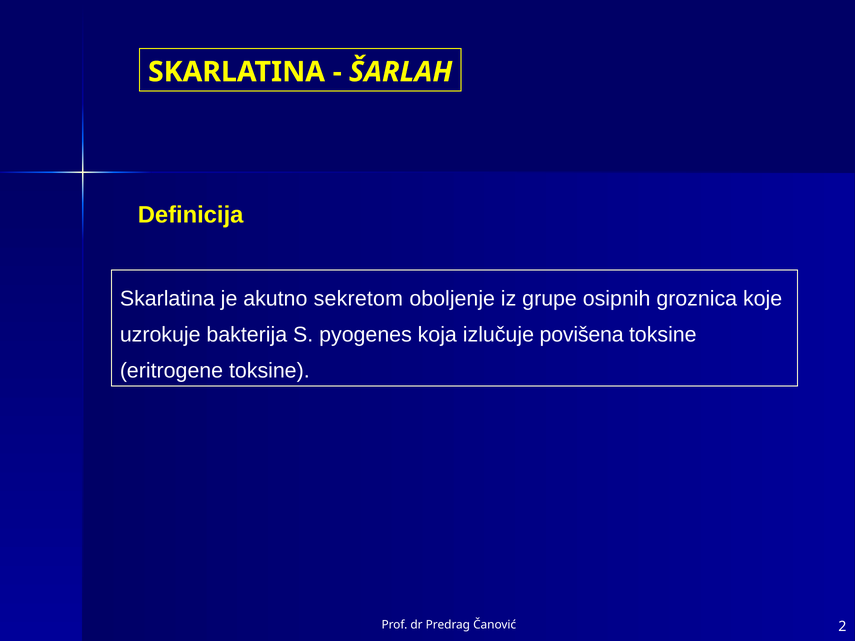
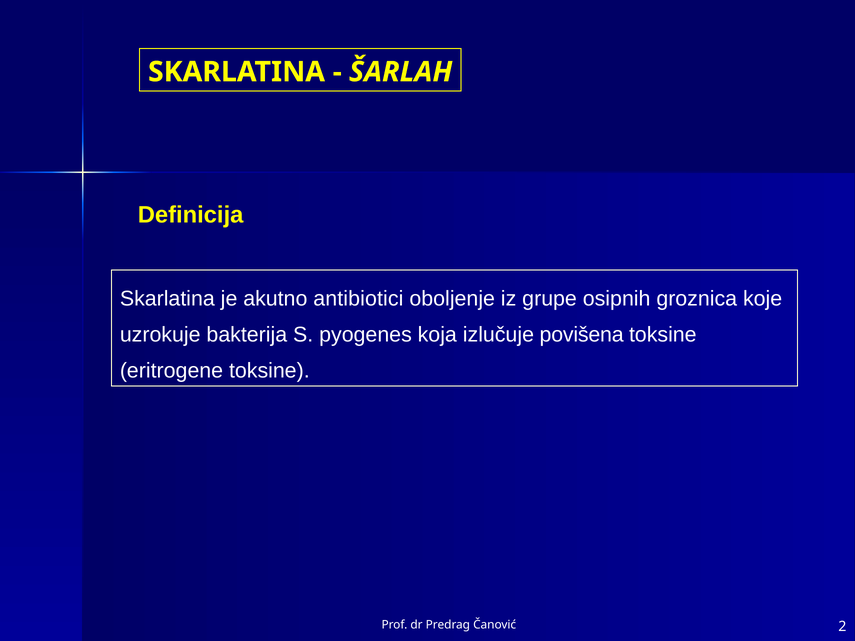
sekretom: sekretom -> antibiotici
